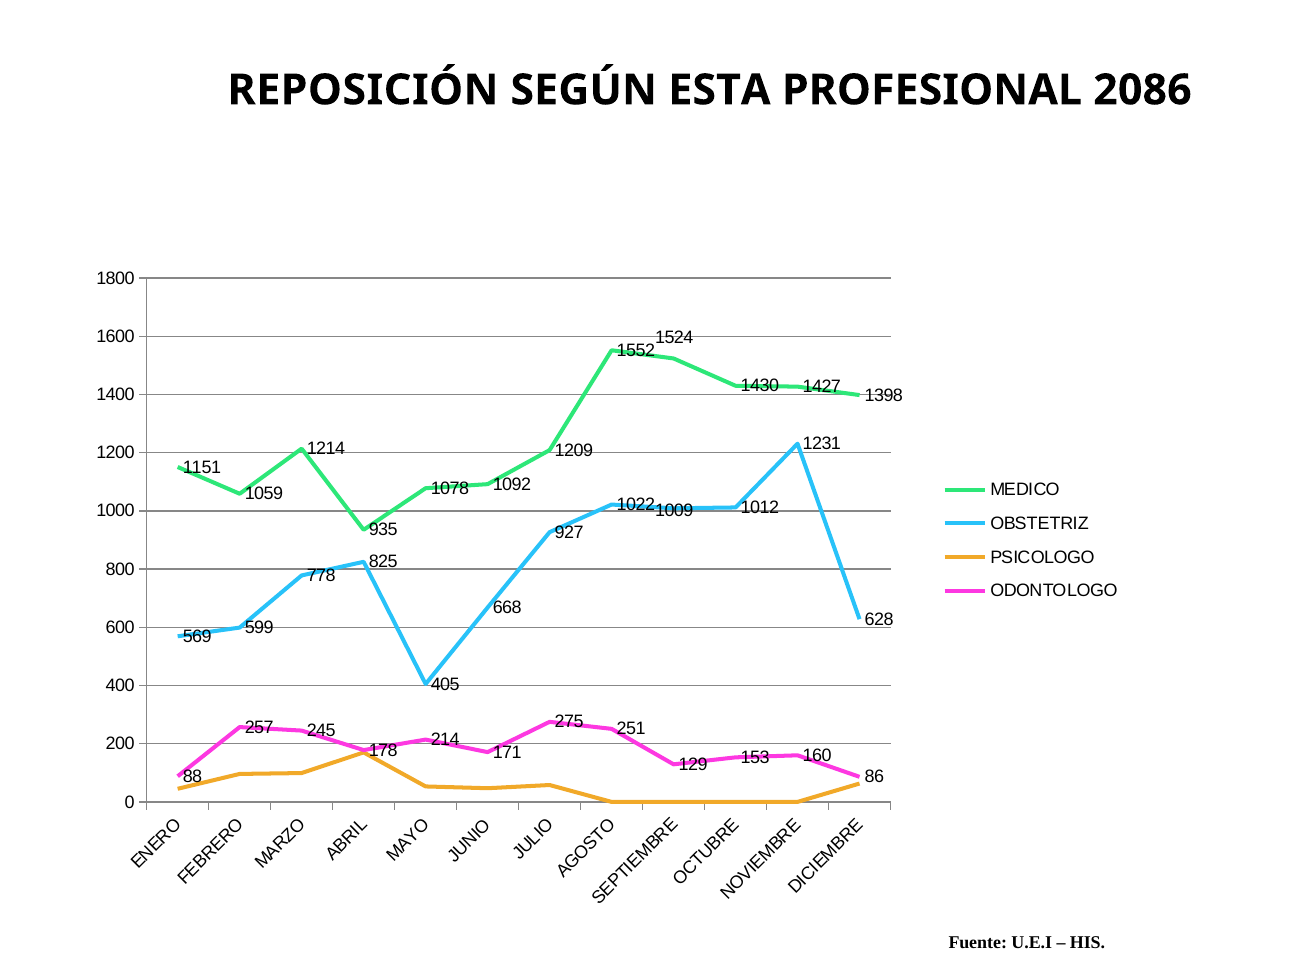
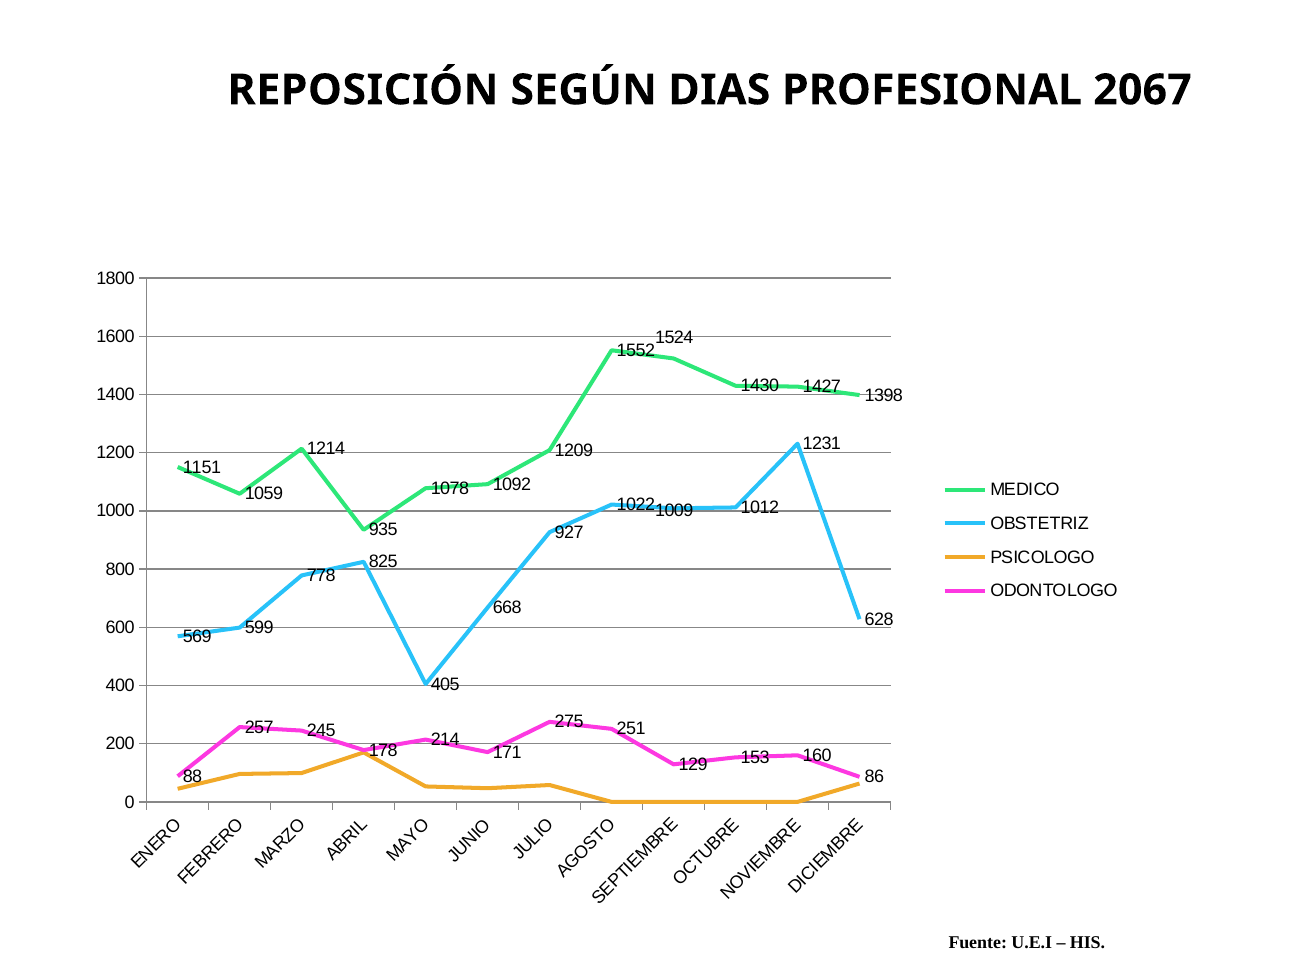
ESTA: ESTA -> DIAS
2086: 2086 -> 2067
